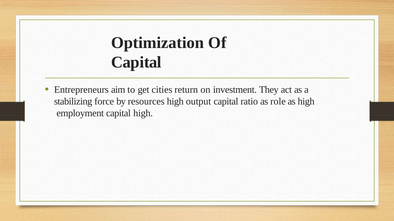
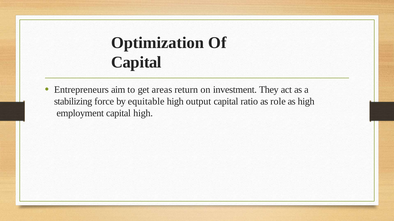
cities: cities -> areas
resources: resources -> equitable
